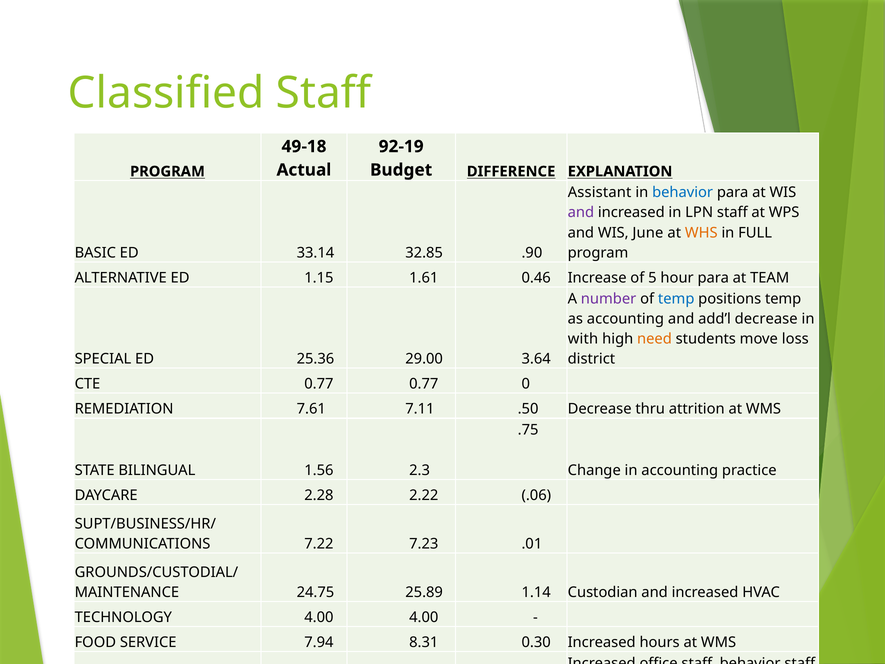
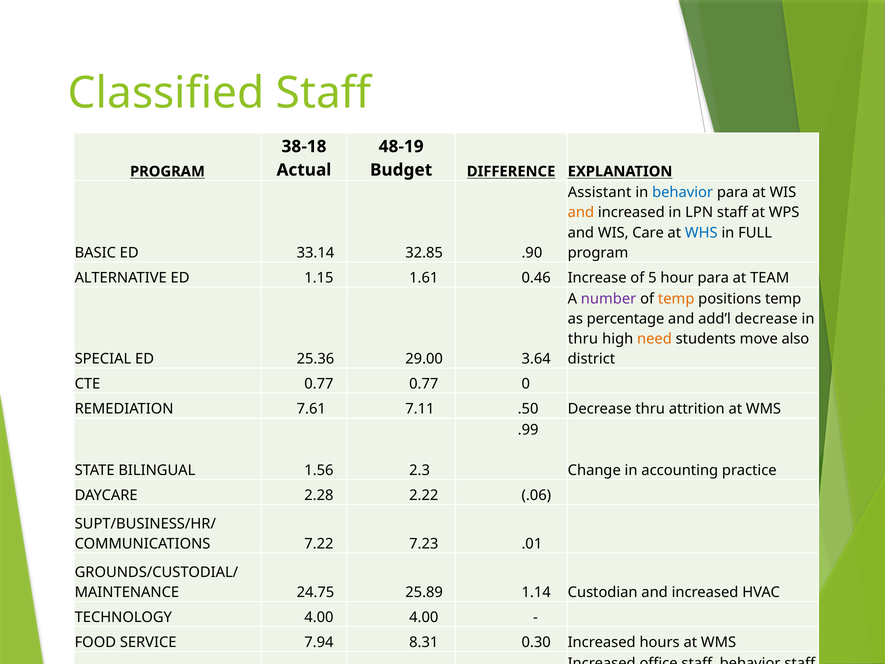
49-18: 49-18 -> 38-18
92-19: 92-19 -> 48-19
and at (581, 213) colour: purple -> orange
June: June -> Care
WHS colour: orange -> blue
temp at (676, 299) colour: blue -> orange
as accounting: accounting -> percentage
with at (583, 339): with -> thru
loss: loss -> also
.75: .75 -> .99
